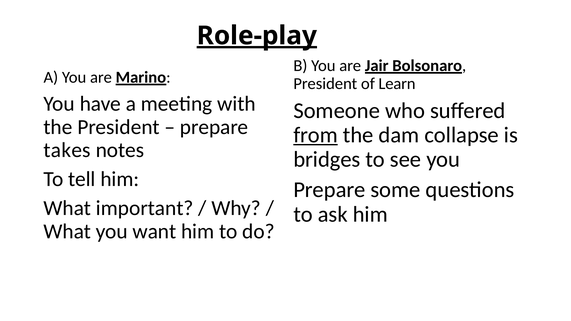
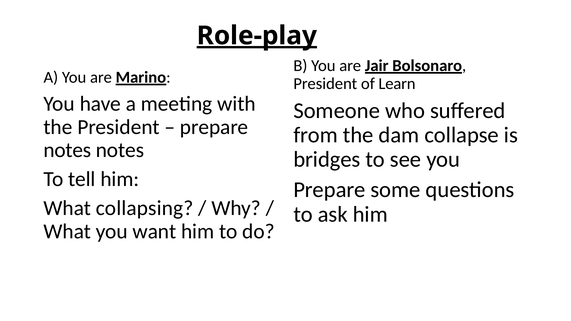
from underline: present -> none
takes at (67, 150): takes -> notes
important: important -> collapsing
